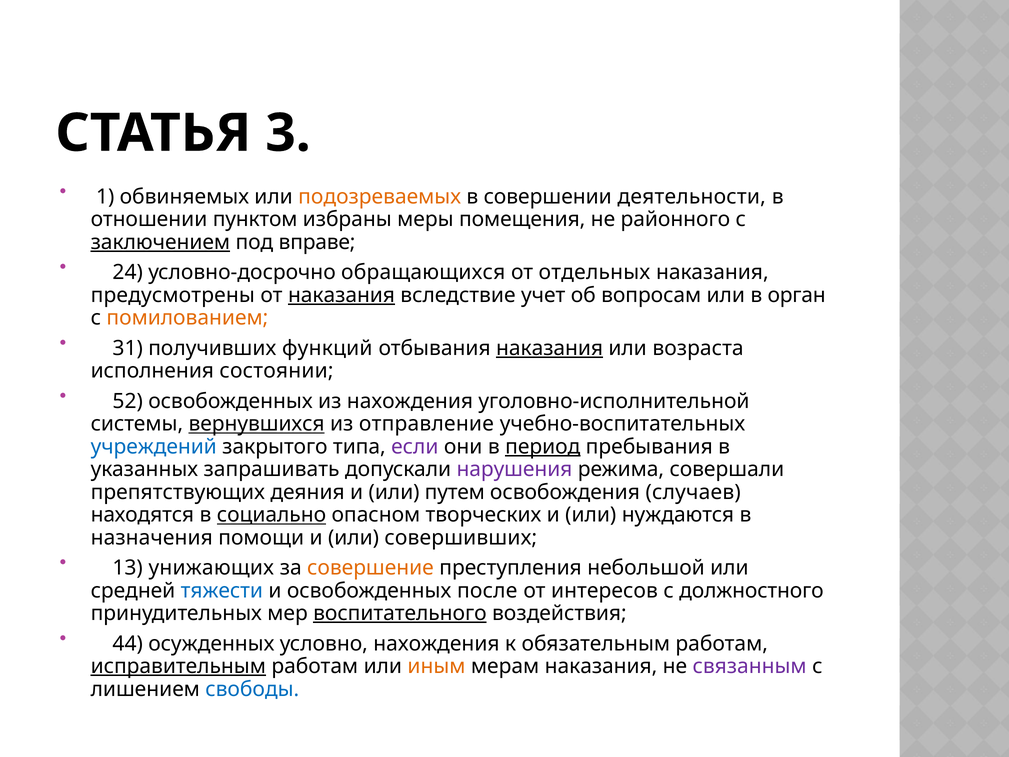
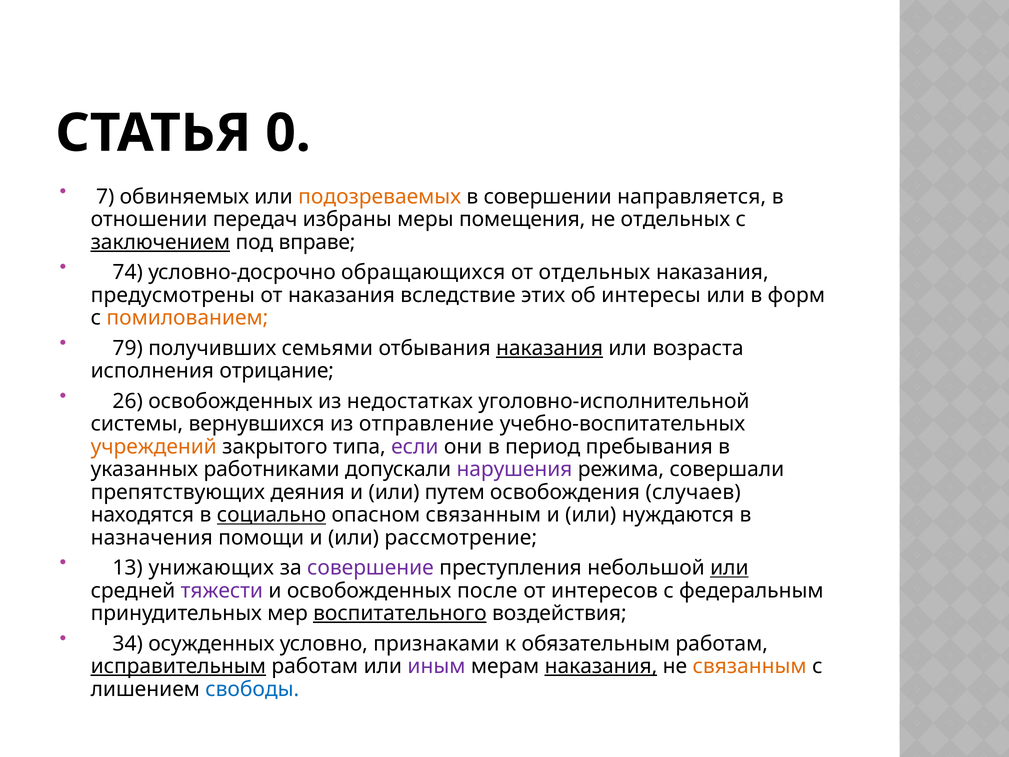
3: 3 -> 0
1: 1 -> 7
деятельности: деятельности -> направляется
пунктом: пунктом -> передач
не районного: районного -> отдельных
24: 24 -> 74
наказания at (341, 295) underline: present -> none
учет: учет -> этих
вопросам: вопросам -> интересы
орган: орган -> форм
31: 31 -> 79
функций: функций -> семьями
состоянии: состоянии -> отрицание
52: 52 -> 26
из нахождения: нахождения -> недостатках
вернувшихся underline: present -> none
учреждений colour: blue -> orange
период underline: present -> none
запрашивать: запрашивать -> работниками
опасном творческих: творческих -> связанным
совершивших: совершивших -> рассмотрение
совершение colour: orange -> purple
или at (729, 568) underline: none -> present
тяжести colour: blue -> purple
должностного: должностного -> федеральным
44: 44 -> 34
условно нахождения: нахождения -> признаками
иным colour: orange -> purple
наказания at (601, 666) underline: none -> present
связанным at (750, 666) colour: purple -> orange
